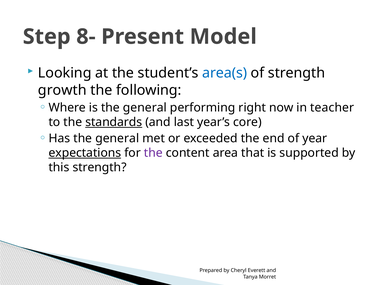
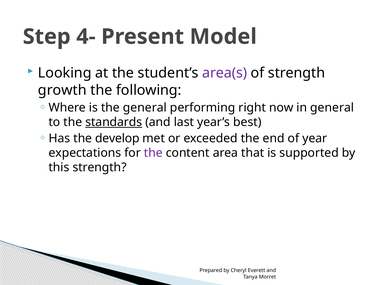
8-: 8- -> 4-
area(s colour: blue -> purple
in teacher: teacher -> general
core: core -> best
Has the general: general -> develop
expectations underline: present -> none
